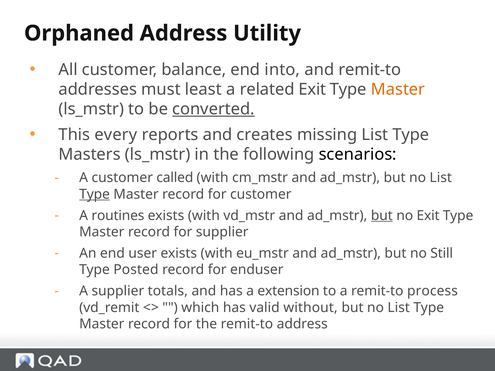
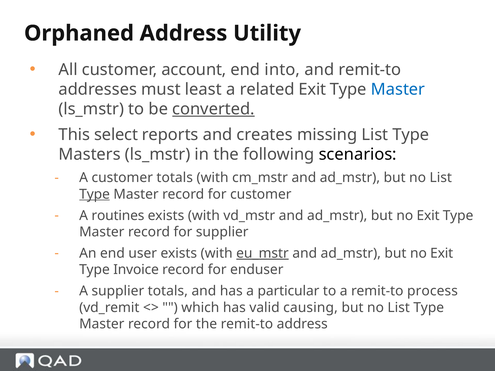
balance: balance -> account
Master at (398, 89) colour: orange -> blue
every: every -> select
customer called: called -> totals
but at (382, 216) underline: present -> none
eu_mstr underline: none -> present
Still at (442, 253): Still -> Exit
Posted: Posted -> Invoice
extension: extension -> particular
without: without -> causing
